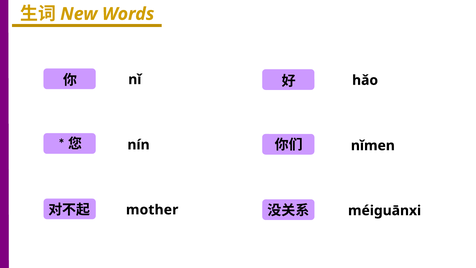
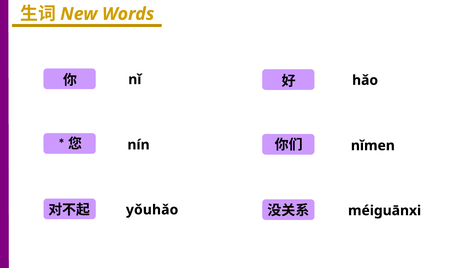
mother: mother -> yǒuhǎo
